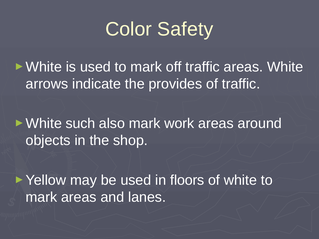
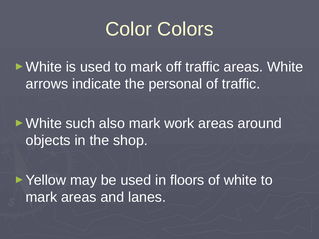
Safety: Safety -> Colors
provides: provides -> personal
